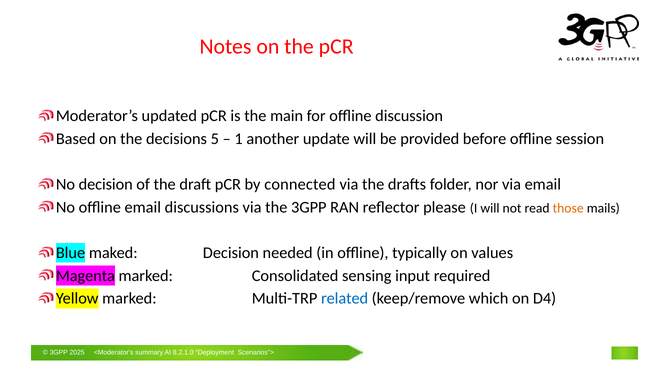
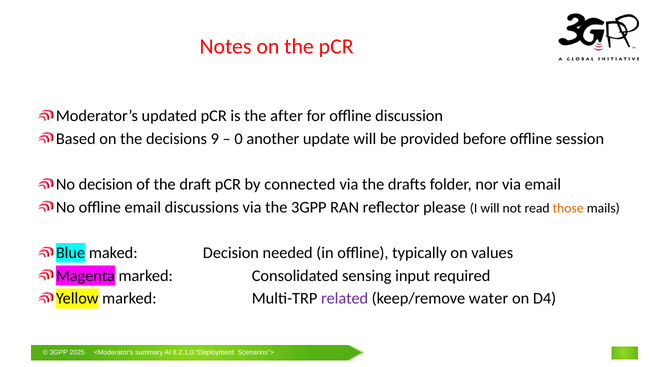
main: main -> after
5: 5 -> 9
1: 1 -> 0
related colour: blue -> purple
which: which -> water
